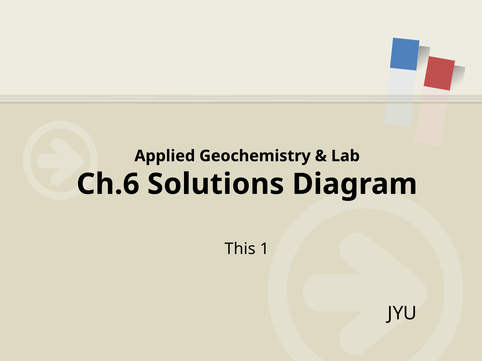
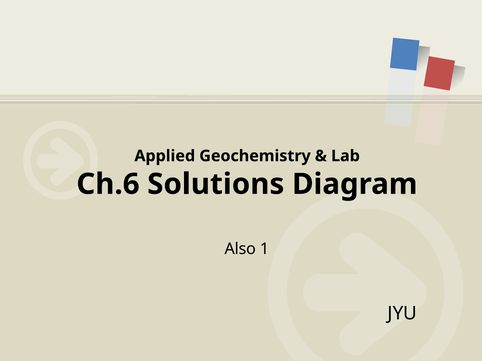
This: This -> Also
